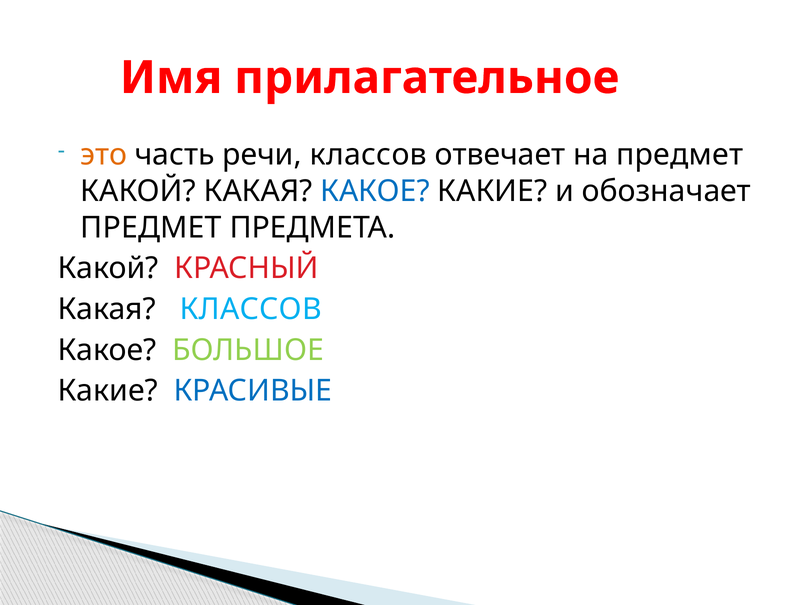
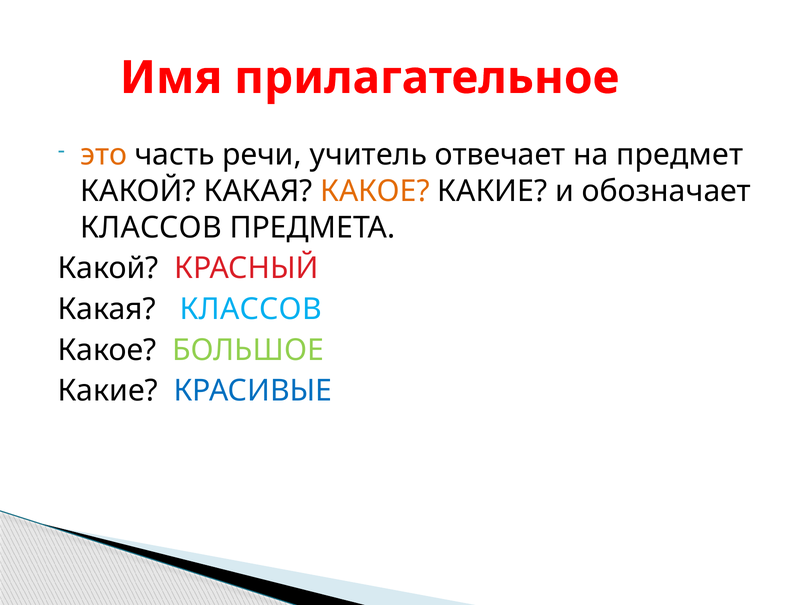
речи классов: классов -> учитель
КАКОЕ at (375, 191) colour: blue -> orange
ПРЕДМЕТ at (151, 227): ПРЕДМЕТ -> КЛАССОВ
